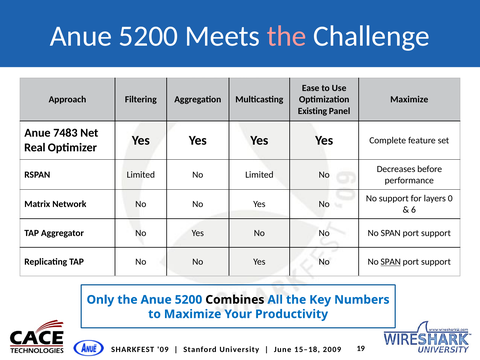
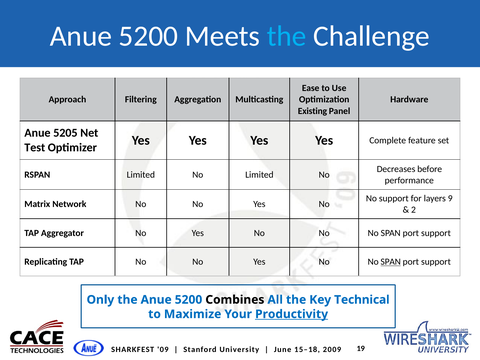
the at (287, 36) colour: pink -> light blue
Maximize at (409, 100): Maximize -> Hardware
7483: 7483 -> 5205
Real: Real -> Test
0: 0 -> 9
6: 6 -> 2
Numbers: Numbers -> Technical
Productivity underline: none -> present
